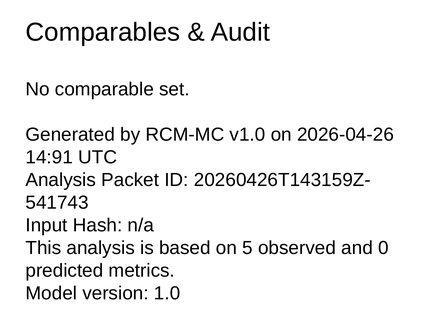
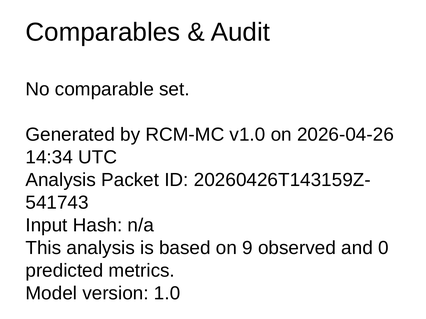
14:91: 14:91 -> 14:34
5: 5 -> 9
